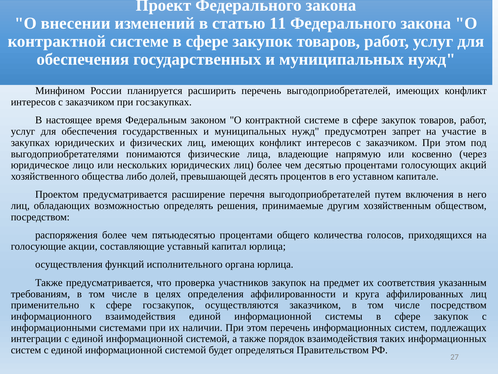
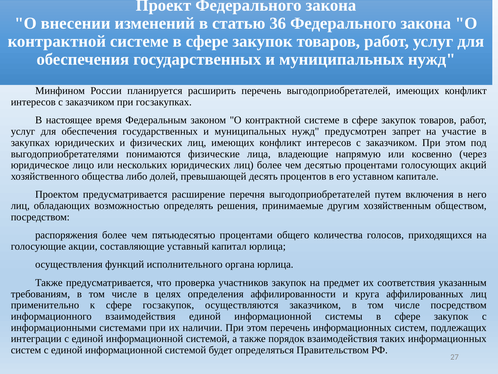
11: 11 -> 36
